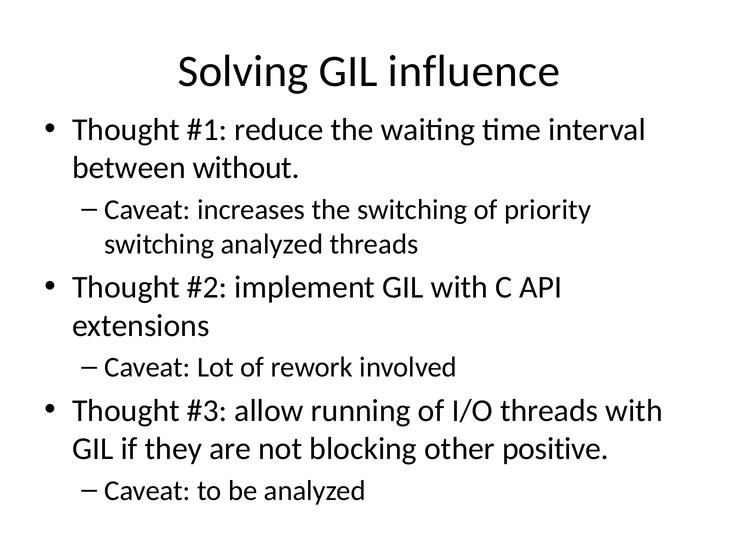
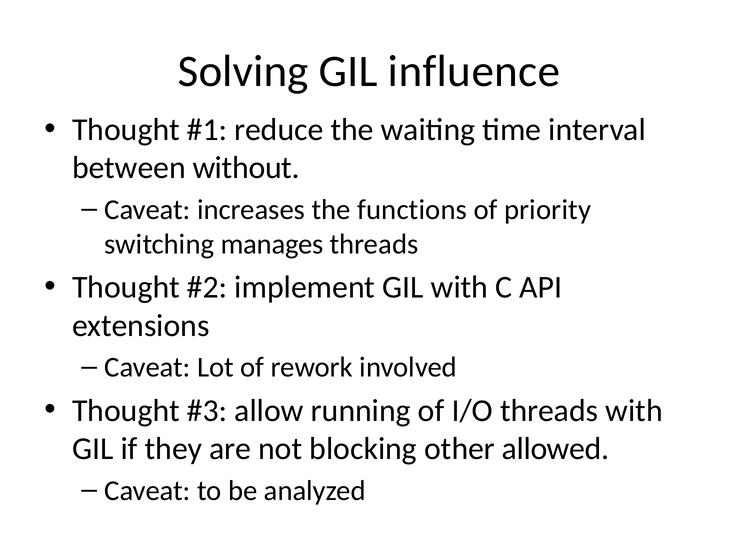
the switching: switching -> functions
switching analyzed: analyzed -> manages
positive: positive -> allowed
